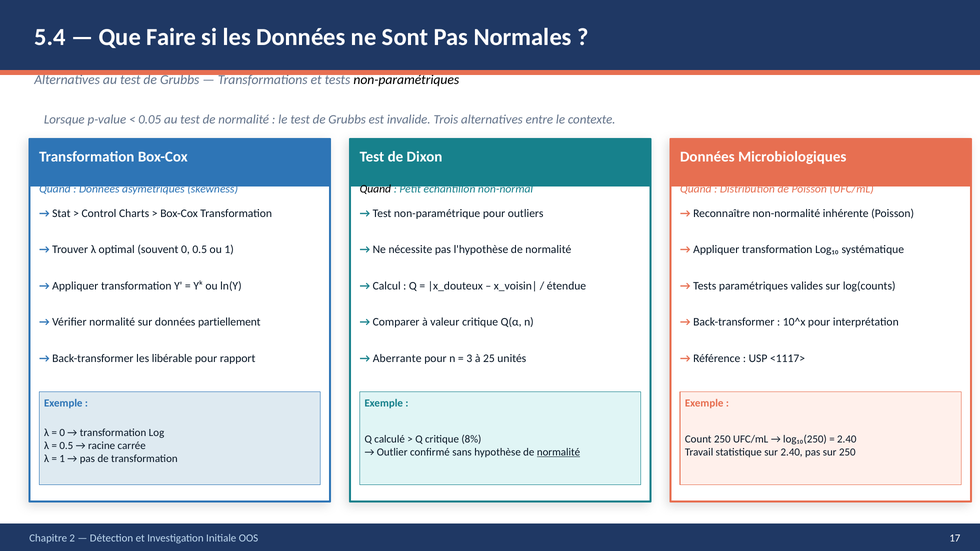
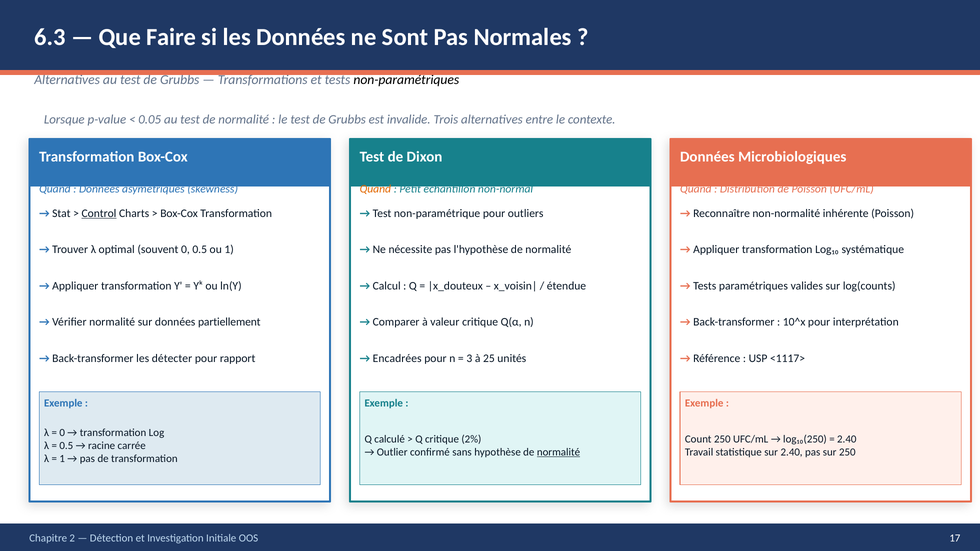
5.4: 5.4 -> 6.3
Quand at (375, 189) colour: black -> orange
Control underline: none -> present
libérable: libérable -> détecter
Aberrante: Aberrante -> Encadrées
8%: 8% -> 2%
